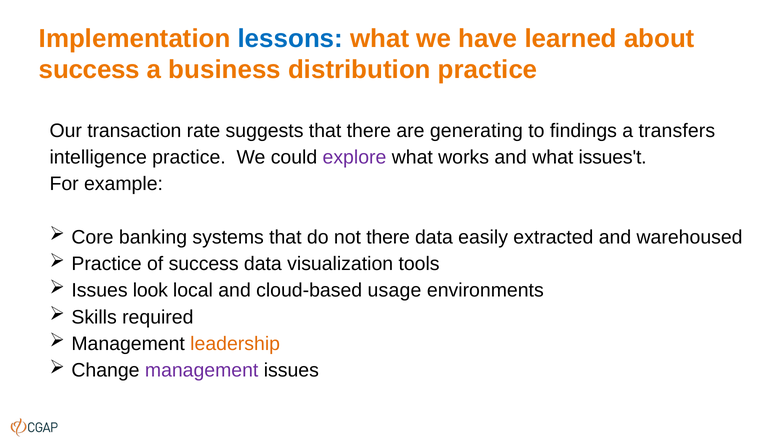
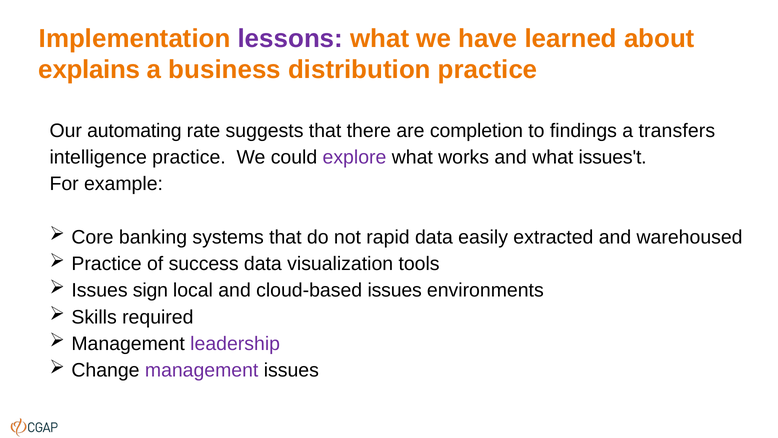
lessons colour: blue -> purple
success at (89, 70): success -> explains
transaction: transaction -> automating
generating: generating -> completion
not there: there -> rapid
look: look -> sign
cloud-based usage: usage -> issues
leadership colour: orange -> purple
